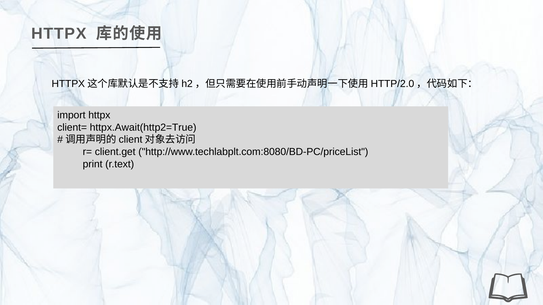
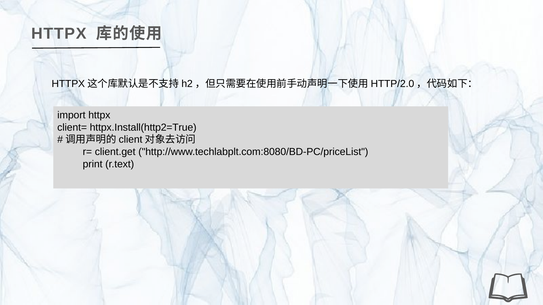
httpx.Await(http2=True: httpx.Await(http2=True -> httpx.Install(http2=True
